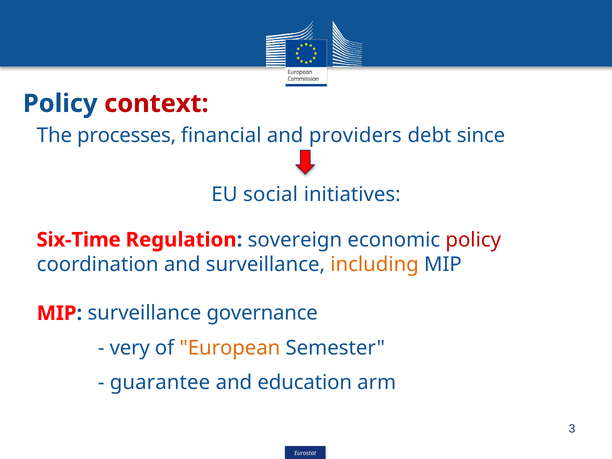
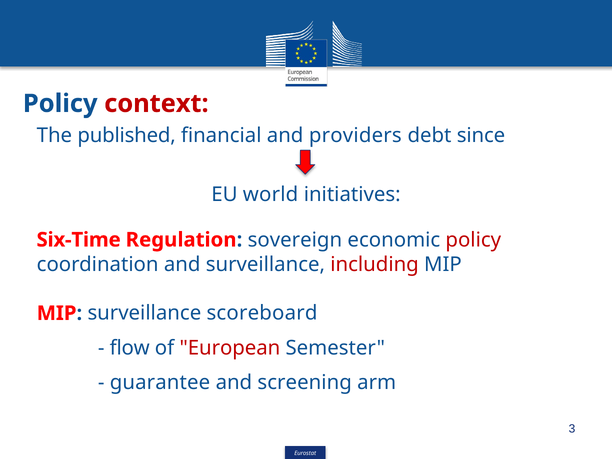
processes: processes -> published
social: social -> world
including colour: orange -> red
governance: governance -> scoreboard
very: very -> flow
European colour: orange -> red
education: education -> screening
